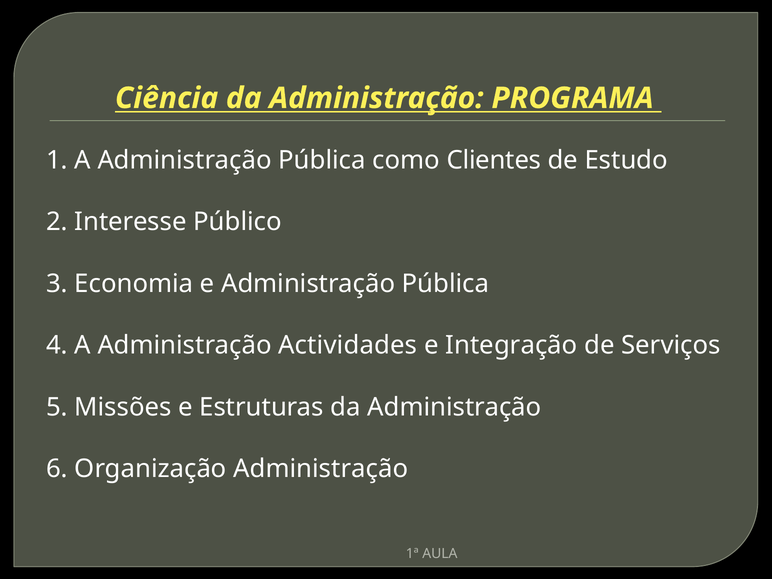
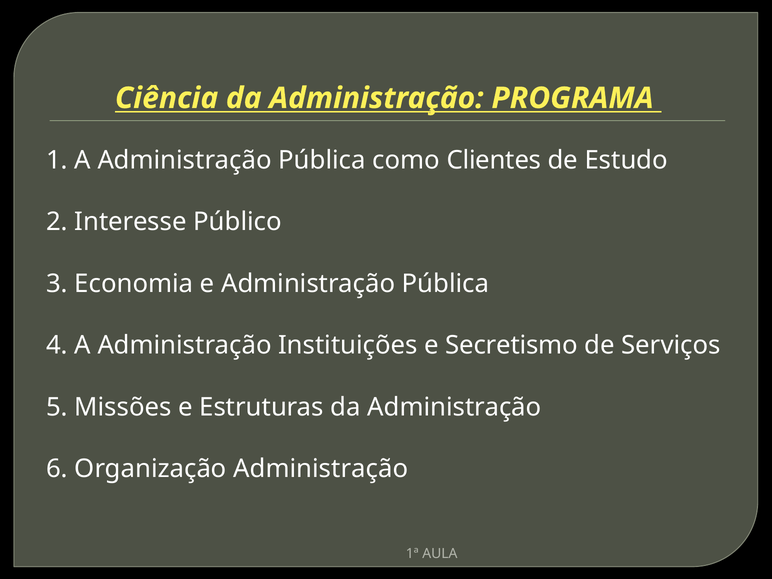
Actividades: Actividades -> Instituições
Integração: Integração -> Secretismo
